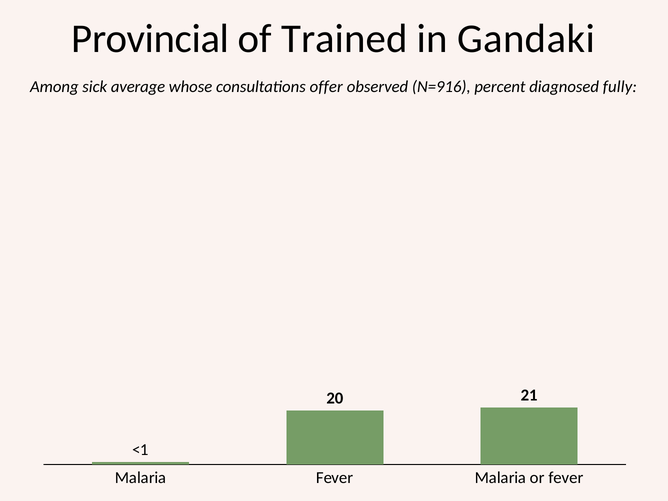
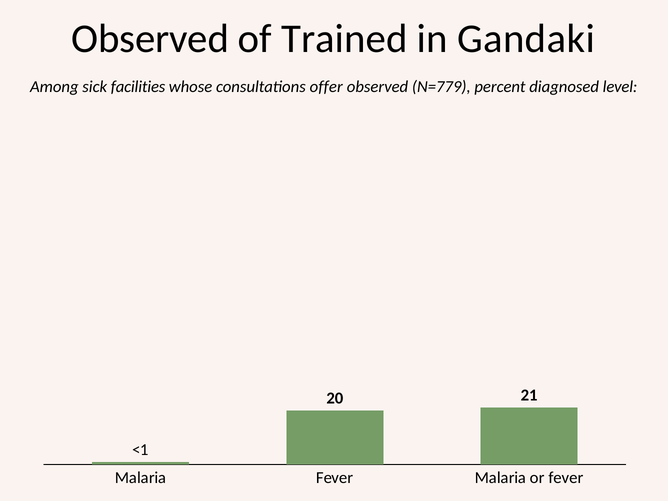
Provincial at (150, 39): Provincial -> Observed
average: average -> facilities
N=916: N=916 -> N=779
fully: fully -> level
